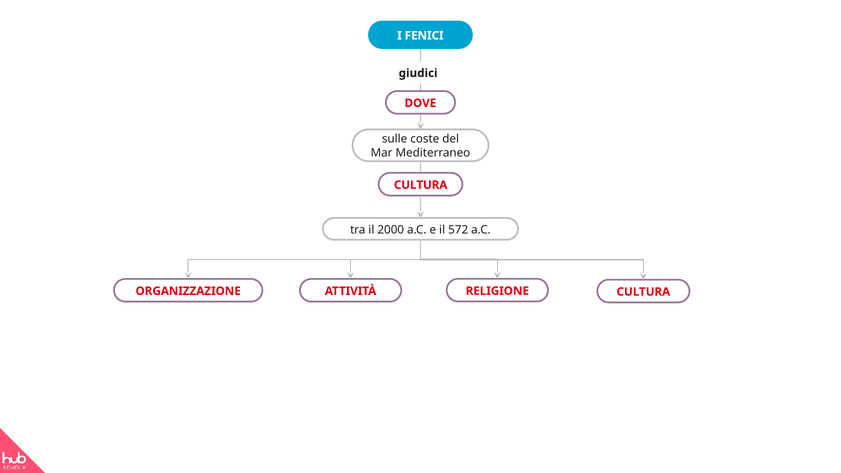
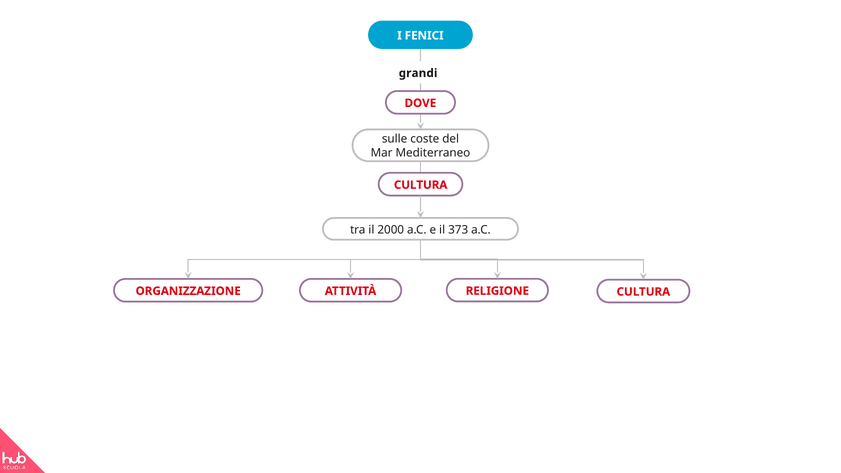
giudici: giudici -> grandi
572: 572 -> 373
